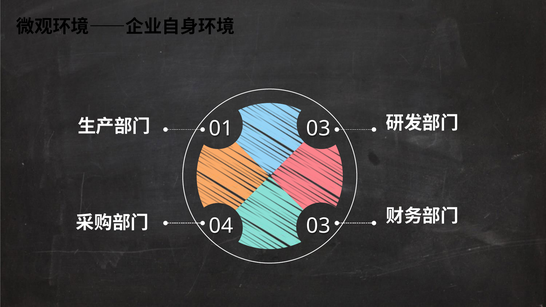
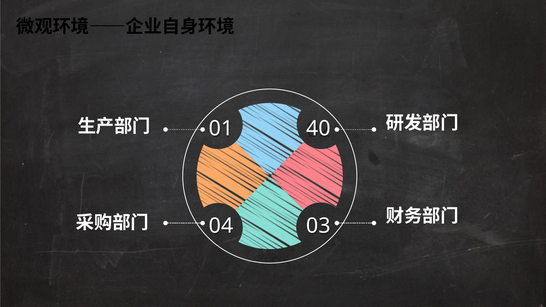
01 03: 03 -> 40
